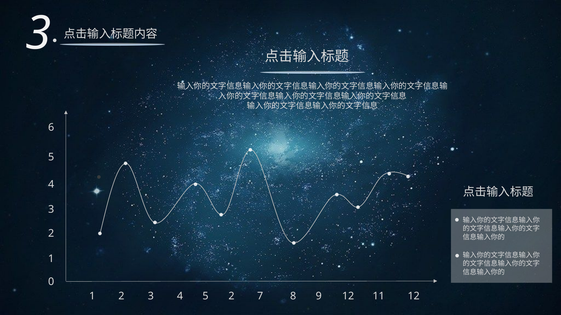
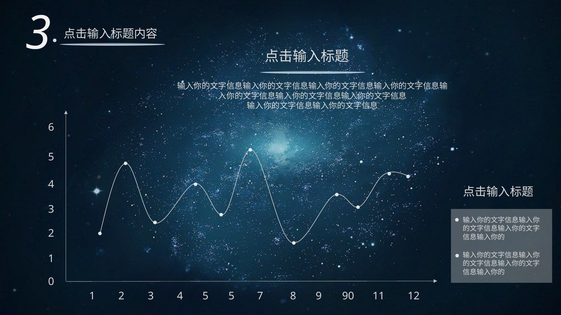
5 2: 2 -> 5
9 12: 12 -> 90
